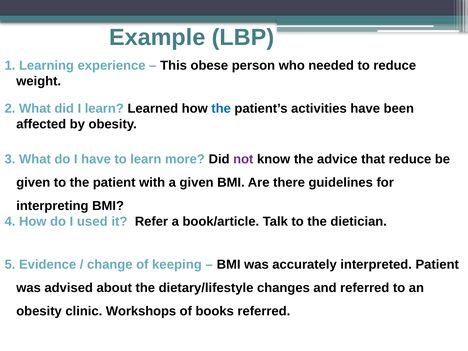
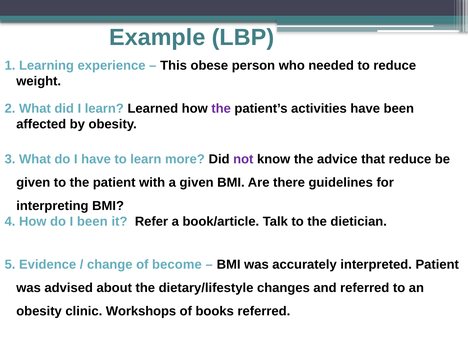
the at (221, 109) colour: blue -> purple
I used: used -> been
keeping: keeping -> become
